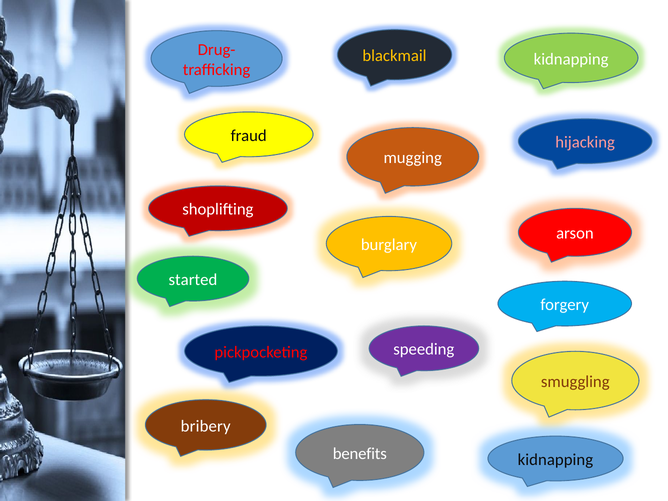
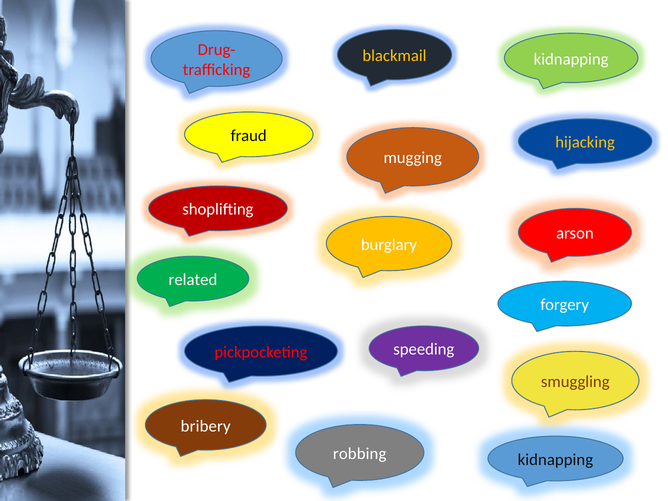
hijacking colour: pink -> yellow
started: started -> related
benefits: benefits -> robbing
